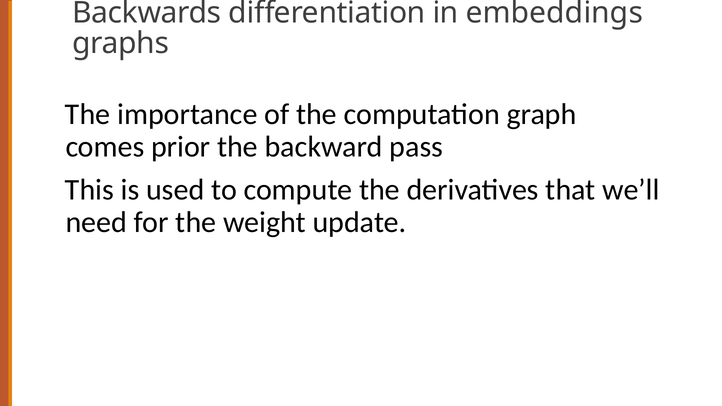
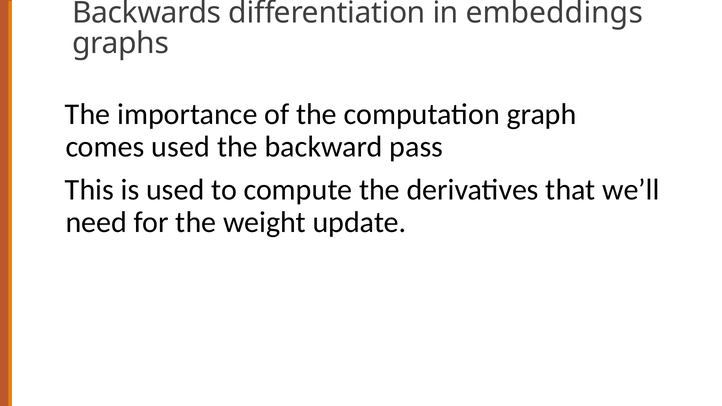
comes prior: prior -> used
